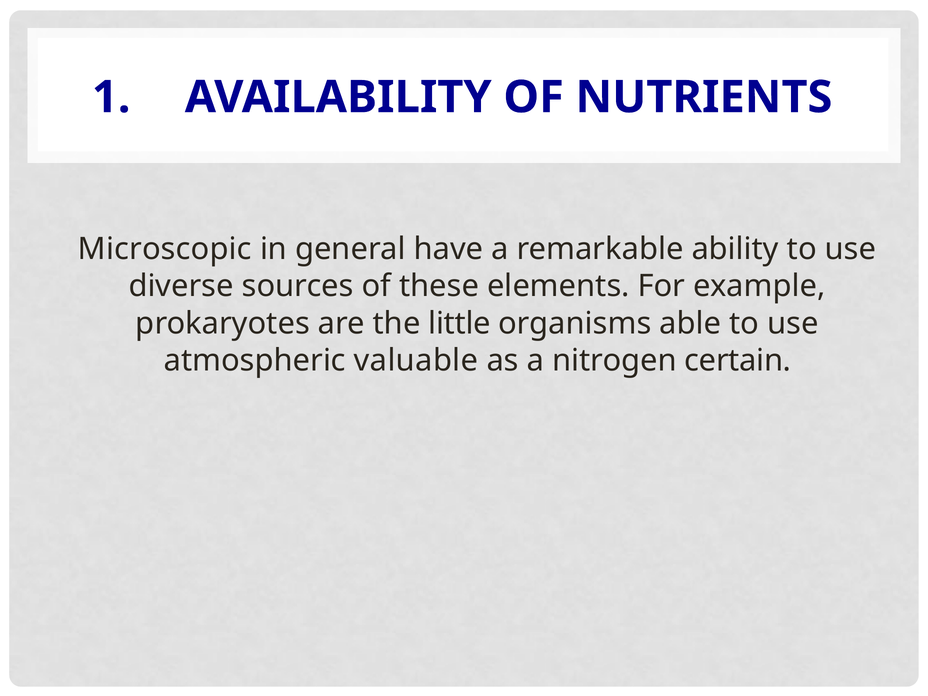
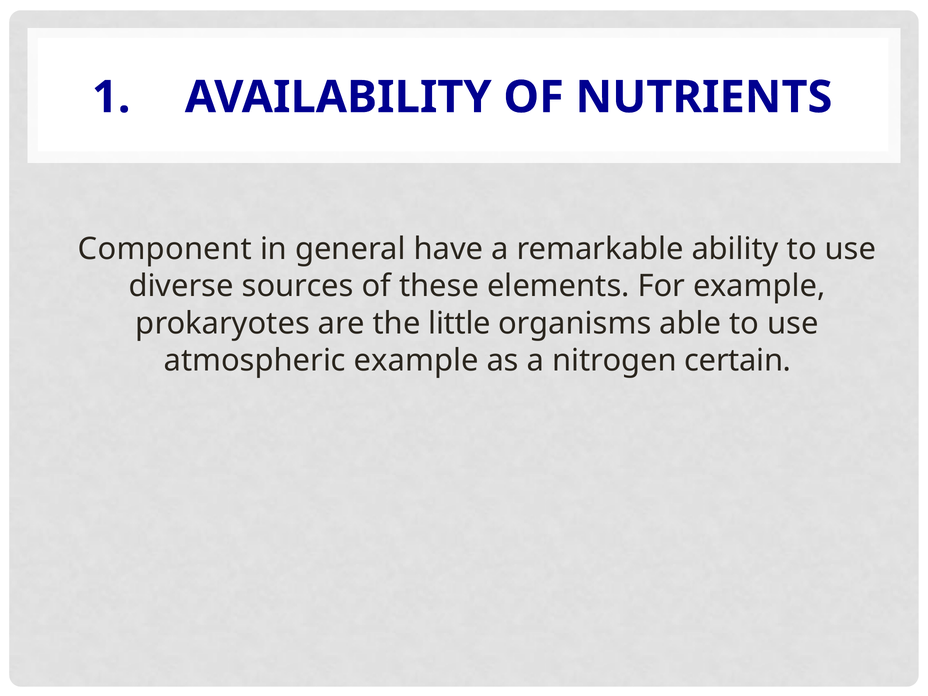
Microscopic: Microscopic -> Component
atmospheric valuable: valuable -> example
